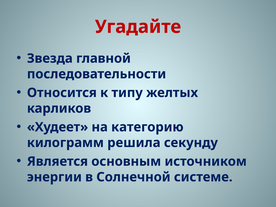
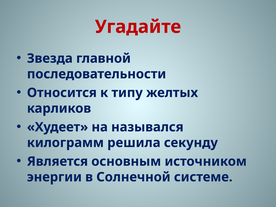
категорию: категорию -> назывался
